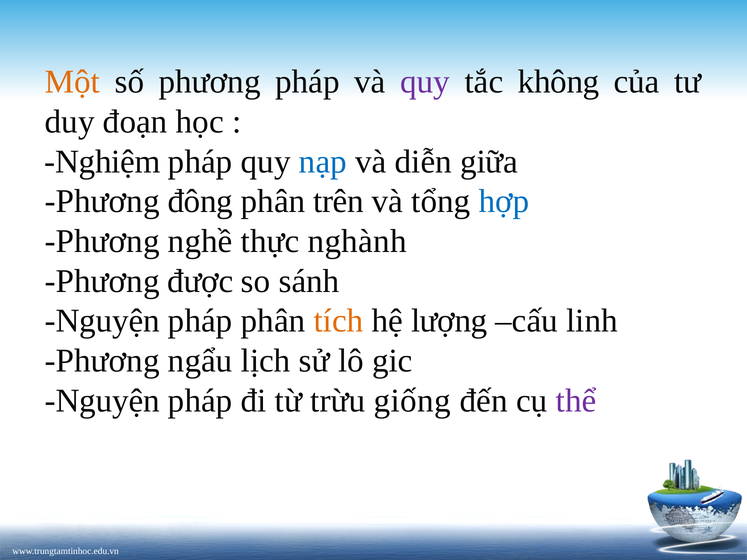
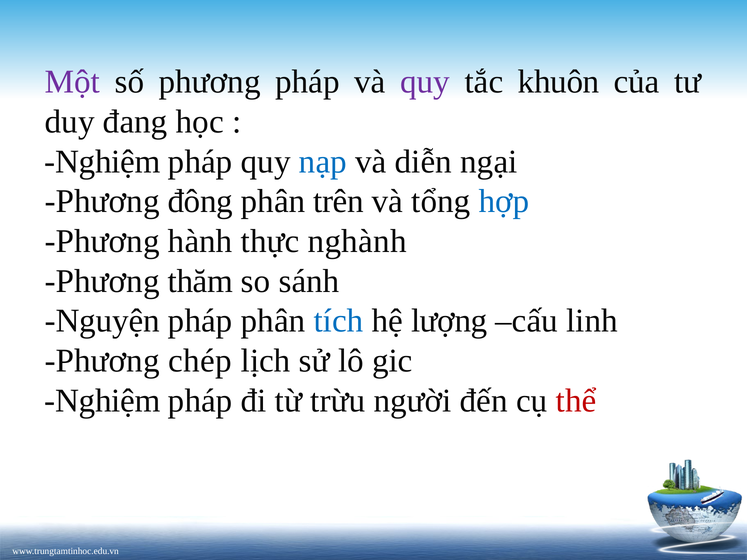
Một colour: orange -> purple
không: không -> khuôn
đoạn: đoạn -> đang
giữa: giữa -> ngại
nghề: nghề -> hành
được: được -> thăm
tích colour: orange -> blue
ngẩu: ngẩu -> chép
Nguyện at (102, 401): Nguyện -> Nghiệm
giống: giống -> người
thể colour: purple -> red
